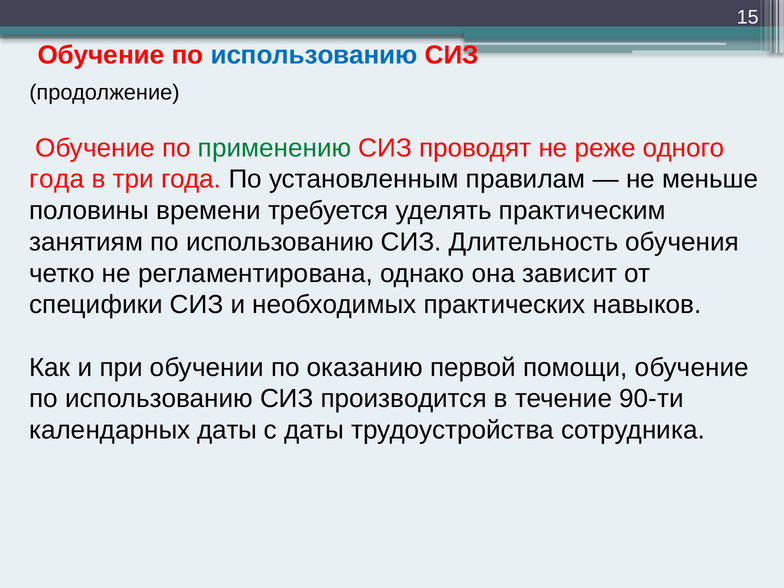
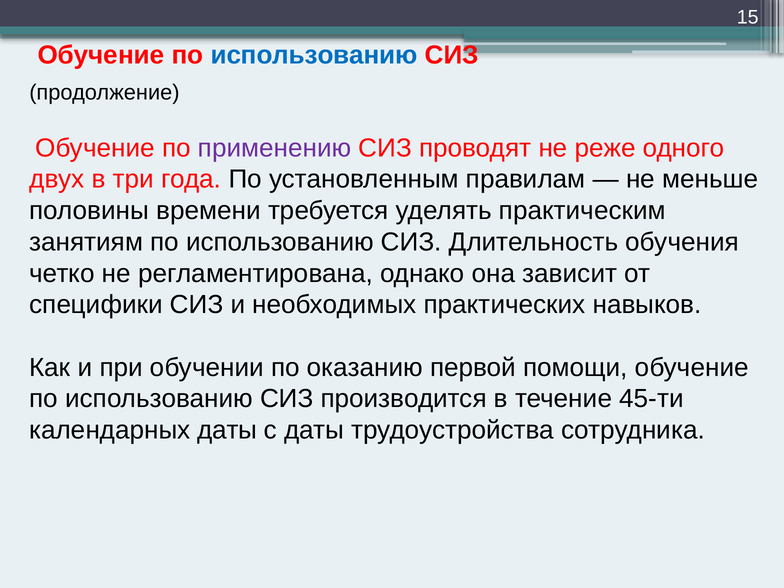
применению colour: green -> purple
года at (57, 179): года -> двух
90-ти: 90-ти -> 45-ти
